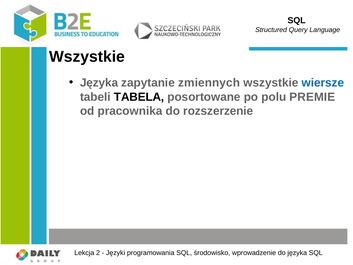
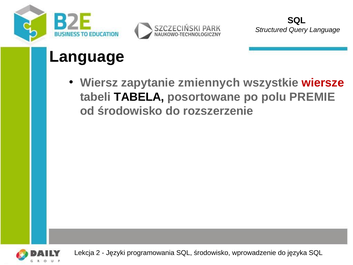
Wszystkie at (87, 57): Wszystkie -> Language
Języka at (99, 83): Języka -> Wiersz
wiersze colour: blue -> red
od pracownika: pracownika -> środowisko
